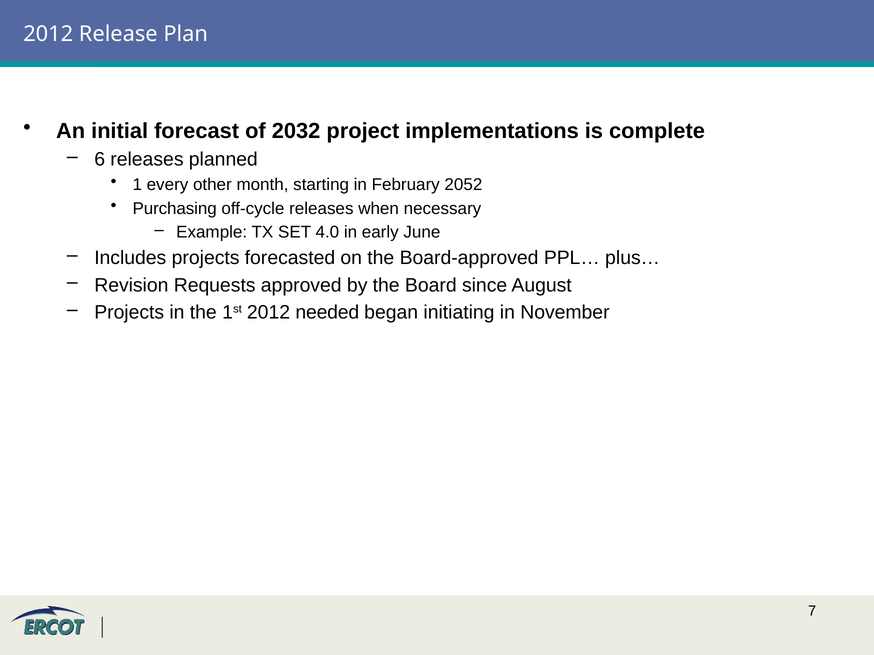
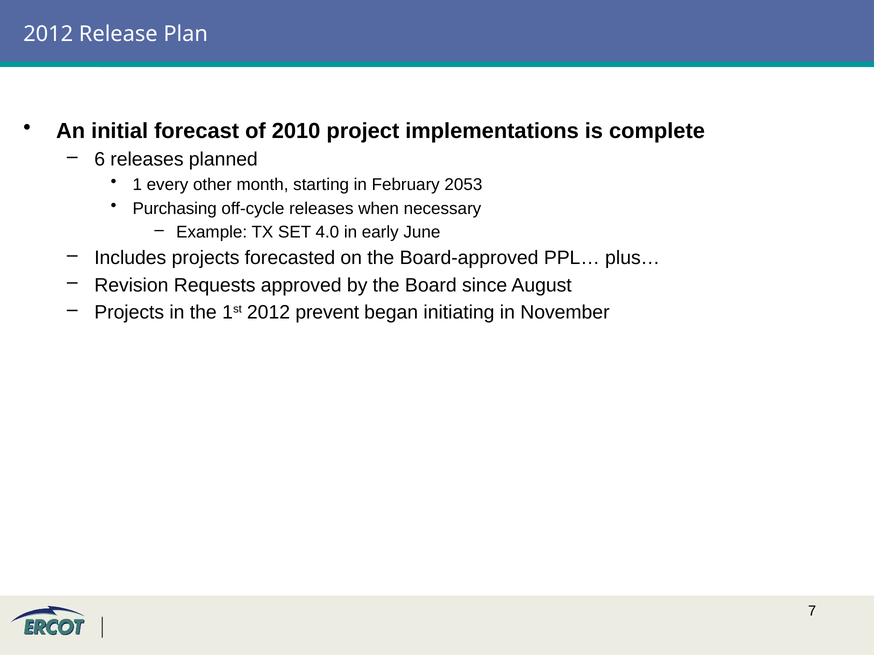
2032: 2032 -> 2010
2052: 2052 -> 2053
needed: needed -> prevent
